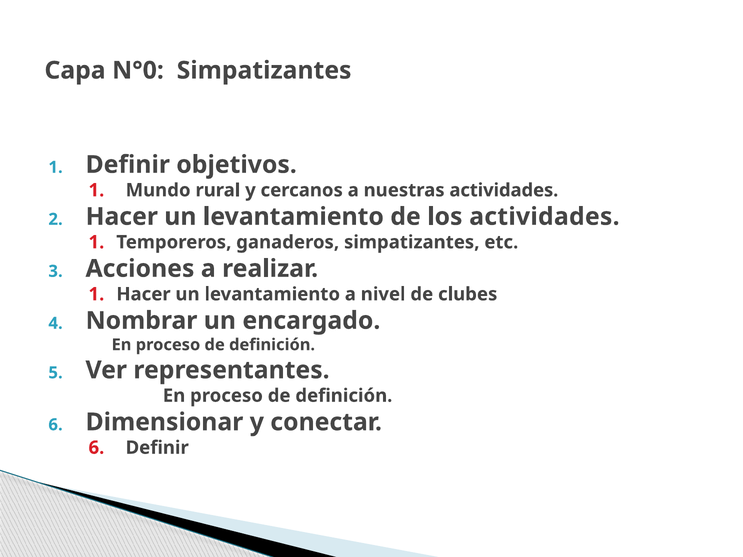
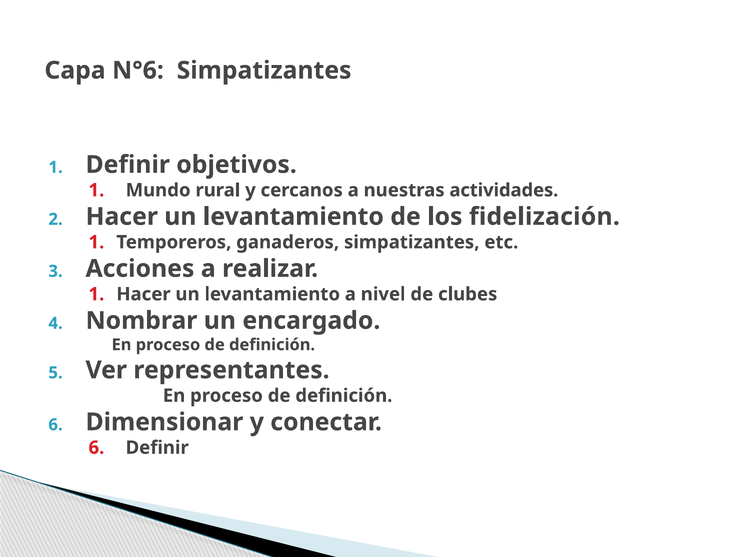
N°0: N°0 -> N°6
los actividades: actividades -> fidelización
